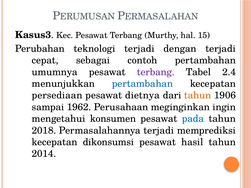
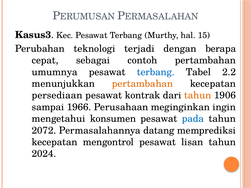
dengan terjadi: terjadi -> berapa
terbang at (156, 72) colour: purple -> blue
2.4: 2.4 -> 2.2
pertambahan at (142, 84) colour: blue -> orange
dietnya: dietnya -> kontrak
1962: 1962 -> 1966
2018: 2018 -> 2072
Permasalahannya terjadi: terjadi -> datang
dikonsumsi: dikonsumsi -> mengontrol
hasil: hasil -> lisan
2014: 2014 -> 2024
